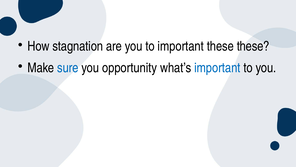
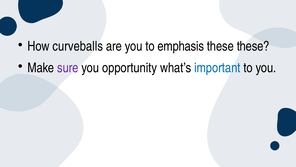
stagnation: stagnation -> curveballs
to important: important -> emphasis
sure colour: blue -> purple
